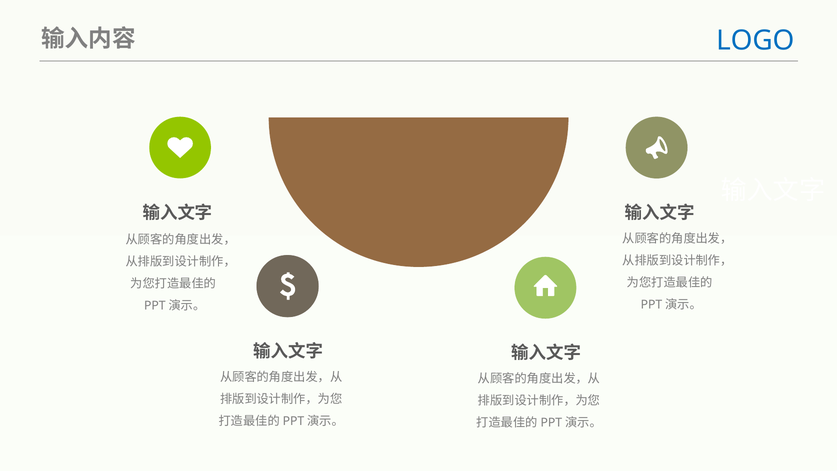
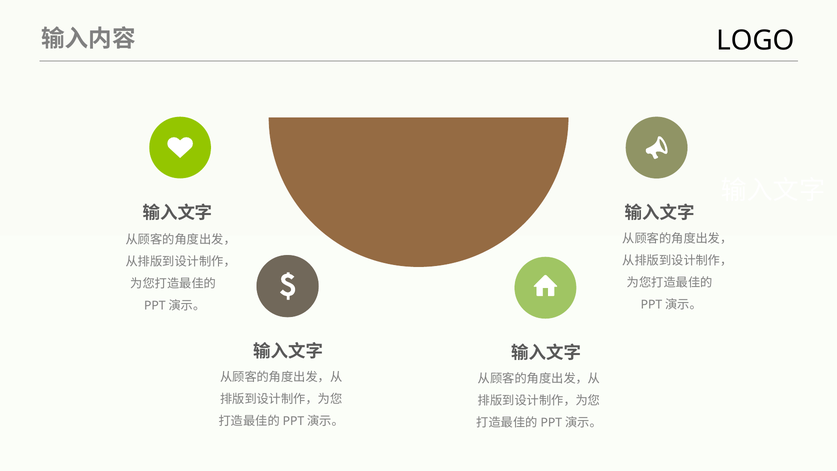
LOGO colour: blue -> black
